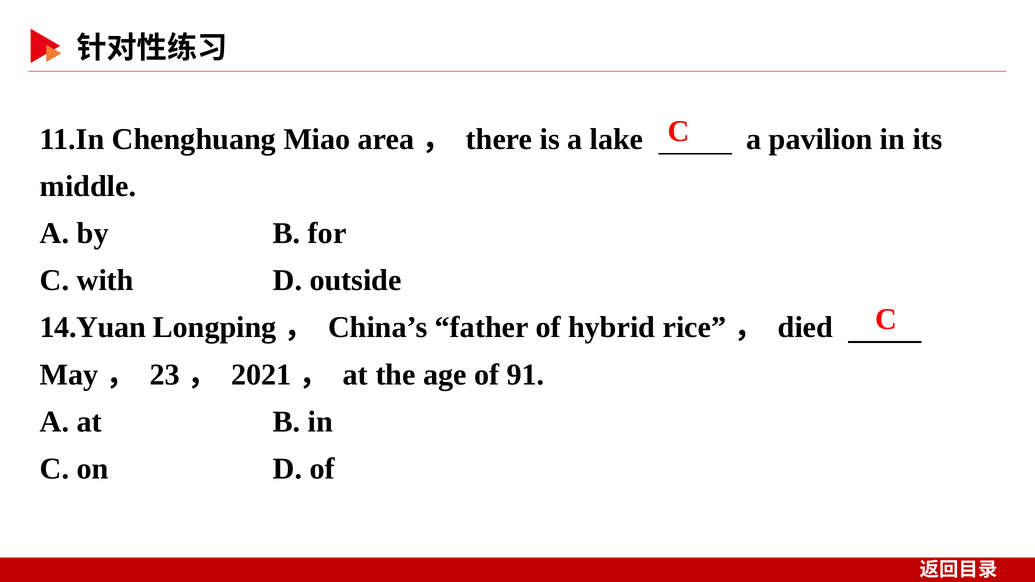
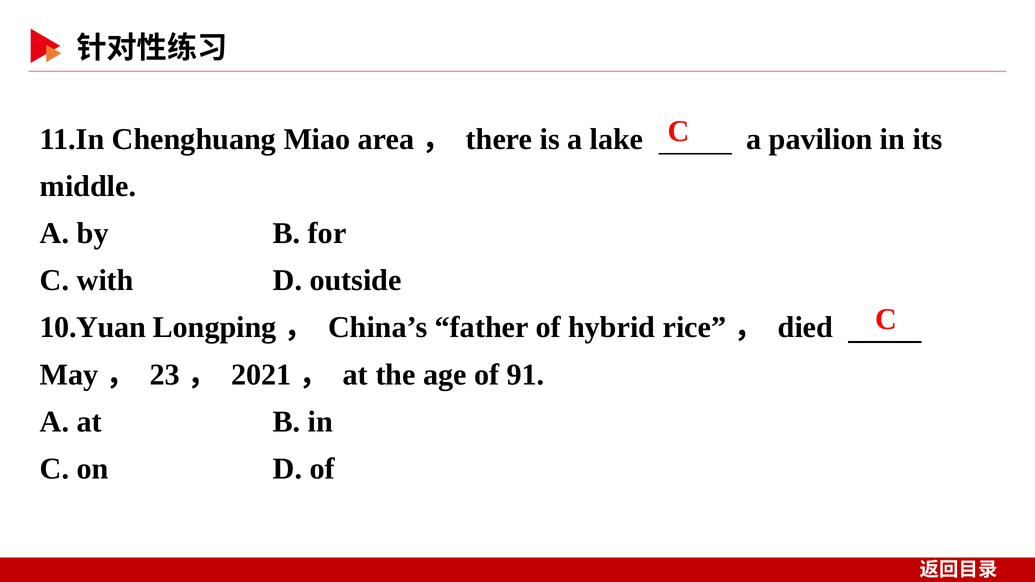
14.Yuan: 14.Yuan -> 10.Yuan
